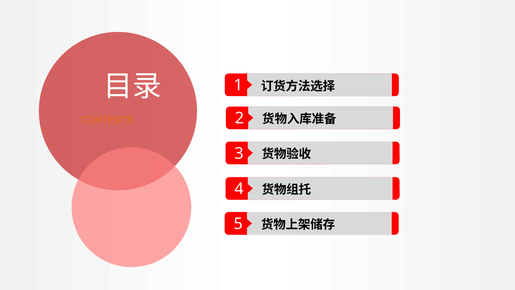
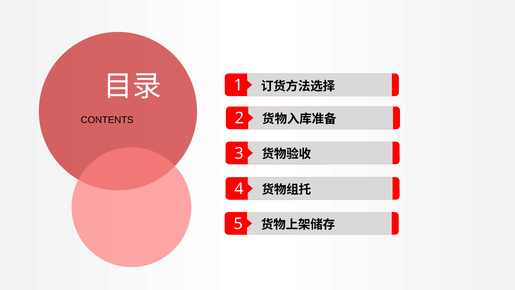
CONTENTS colour: orange -> black
